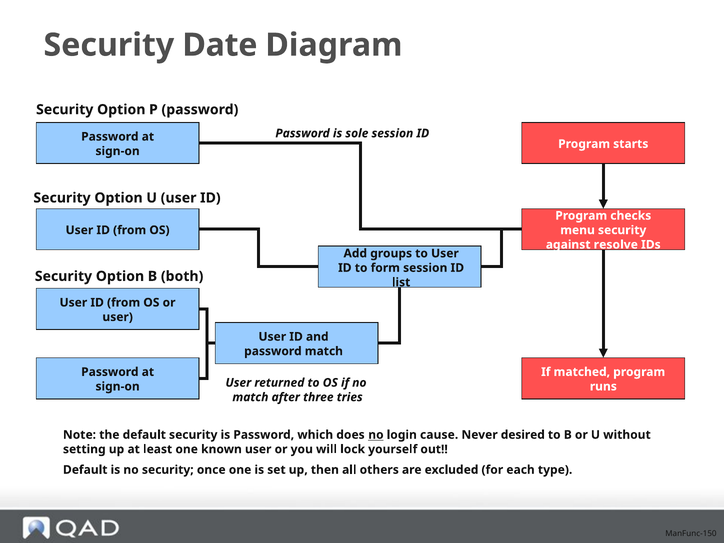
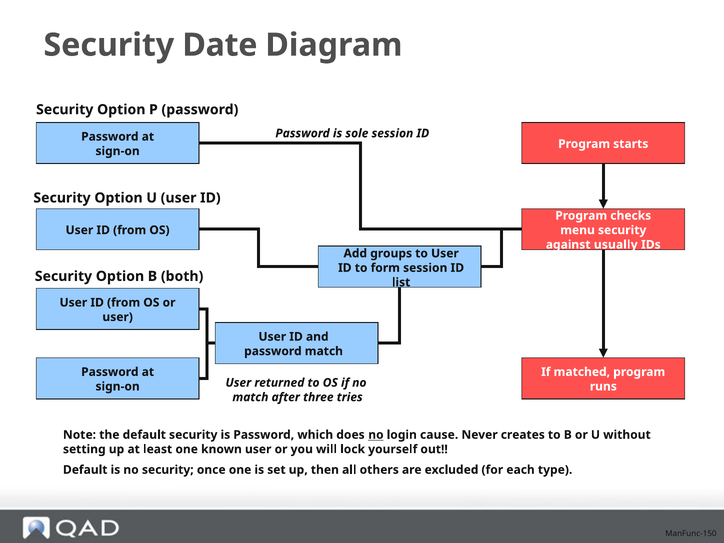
resolve: resolve -> usually
desired: desired -> creates
